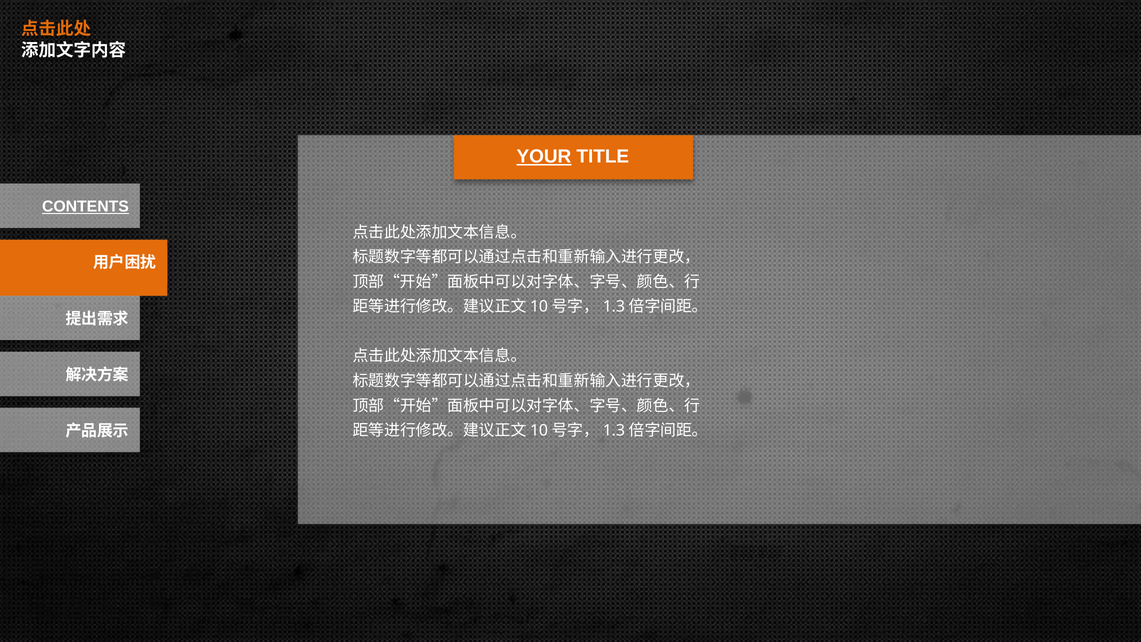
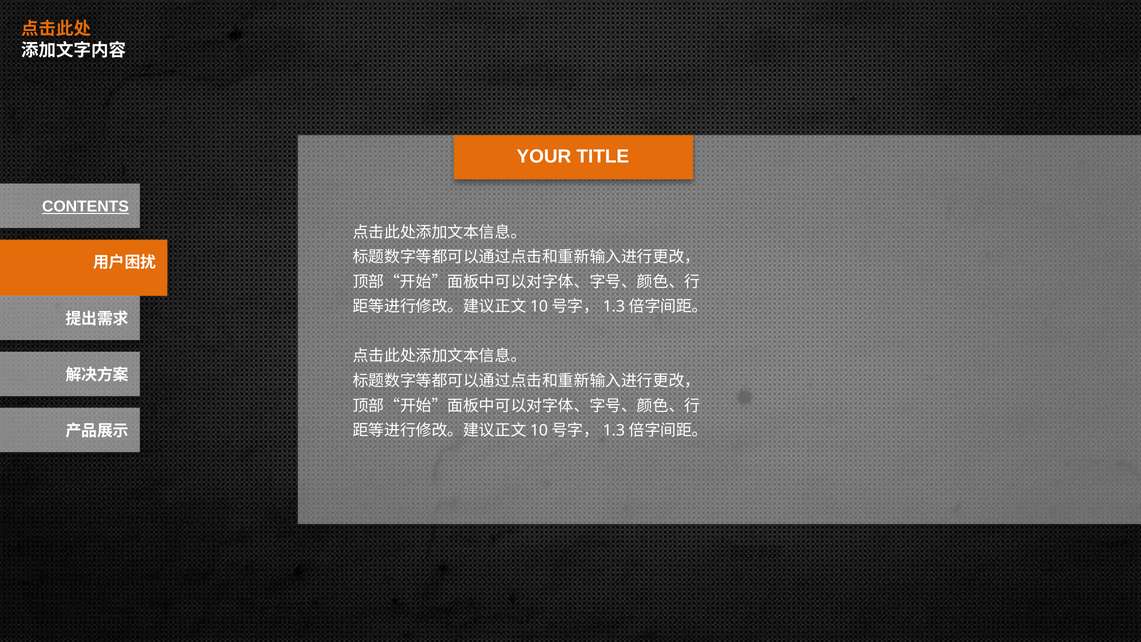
YOUR underline: present -> none
